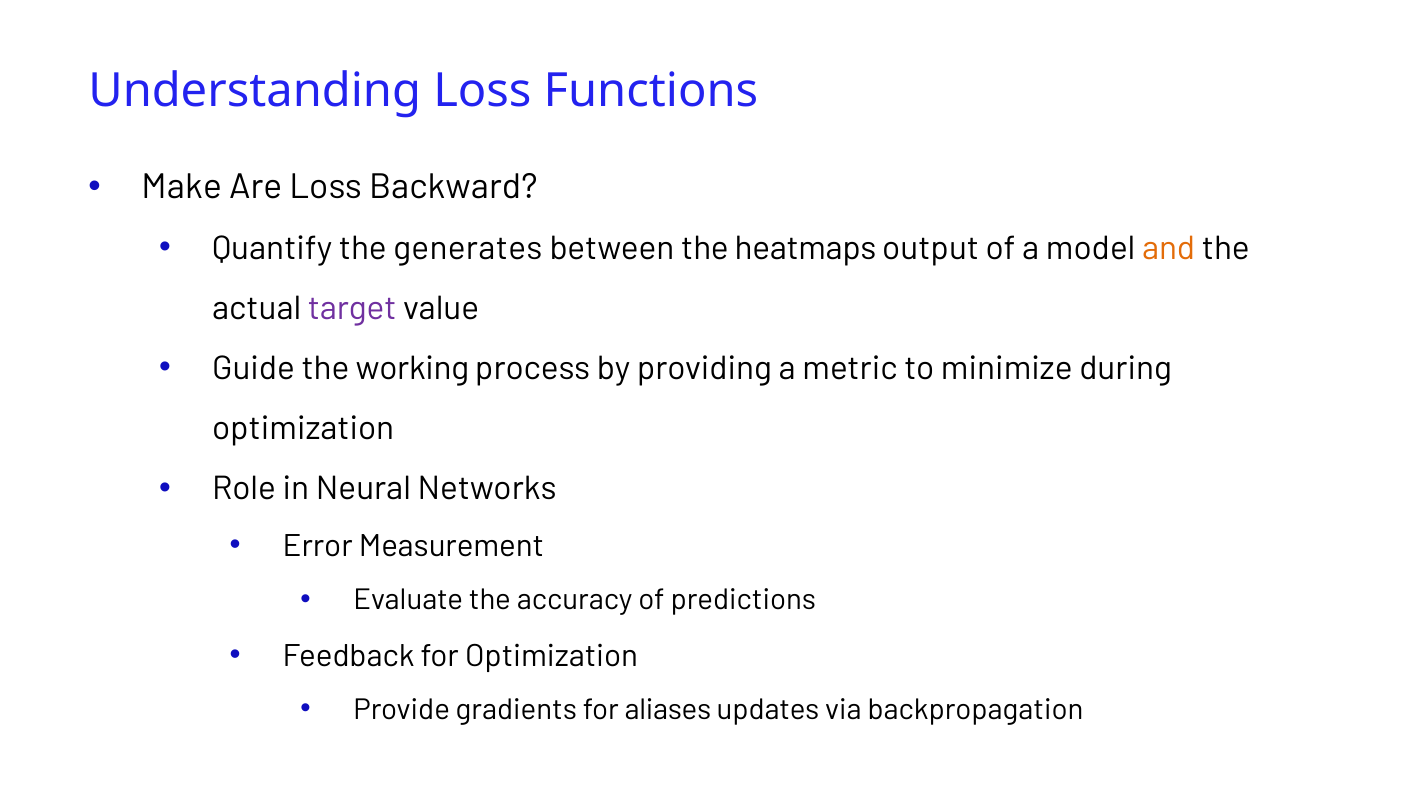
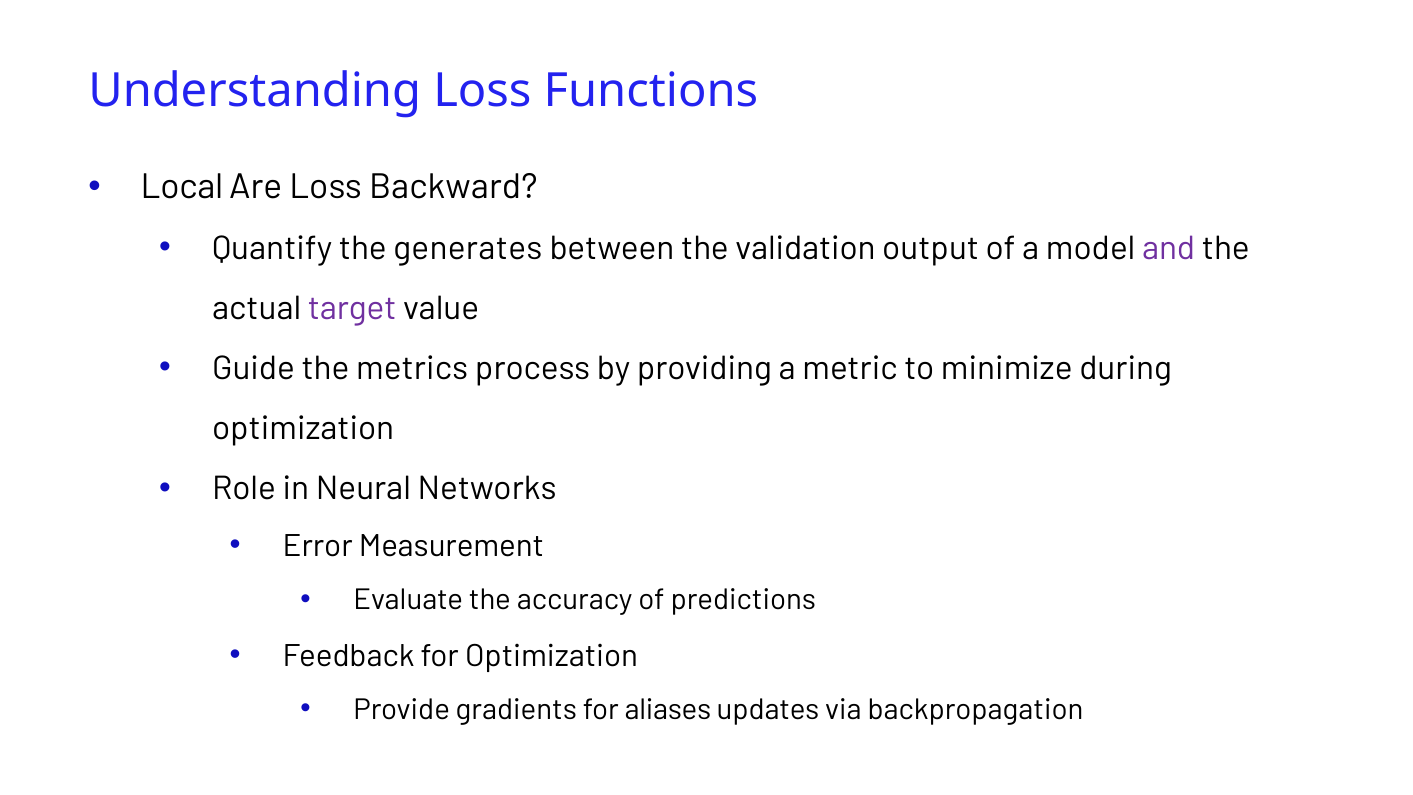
Make: Make -> Local
heatmaps: heatmaps -> validation
and colour: orange -> purple
working: working -> metrics
